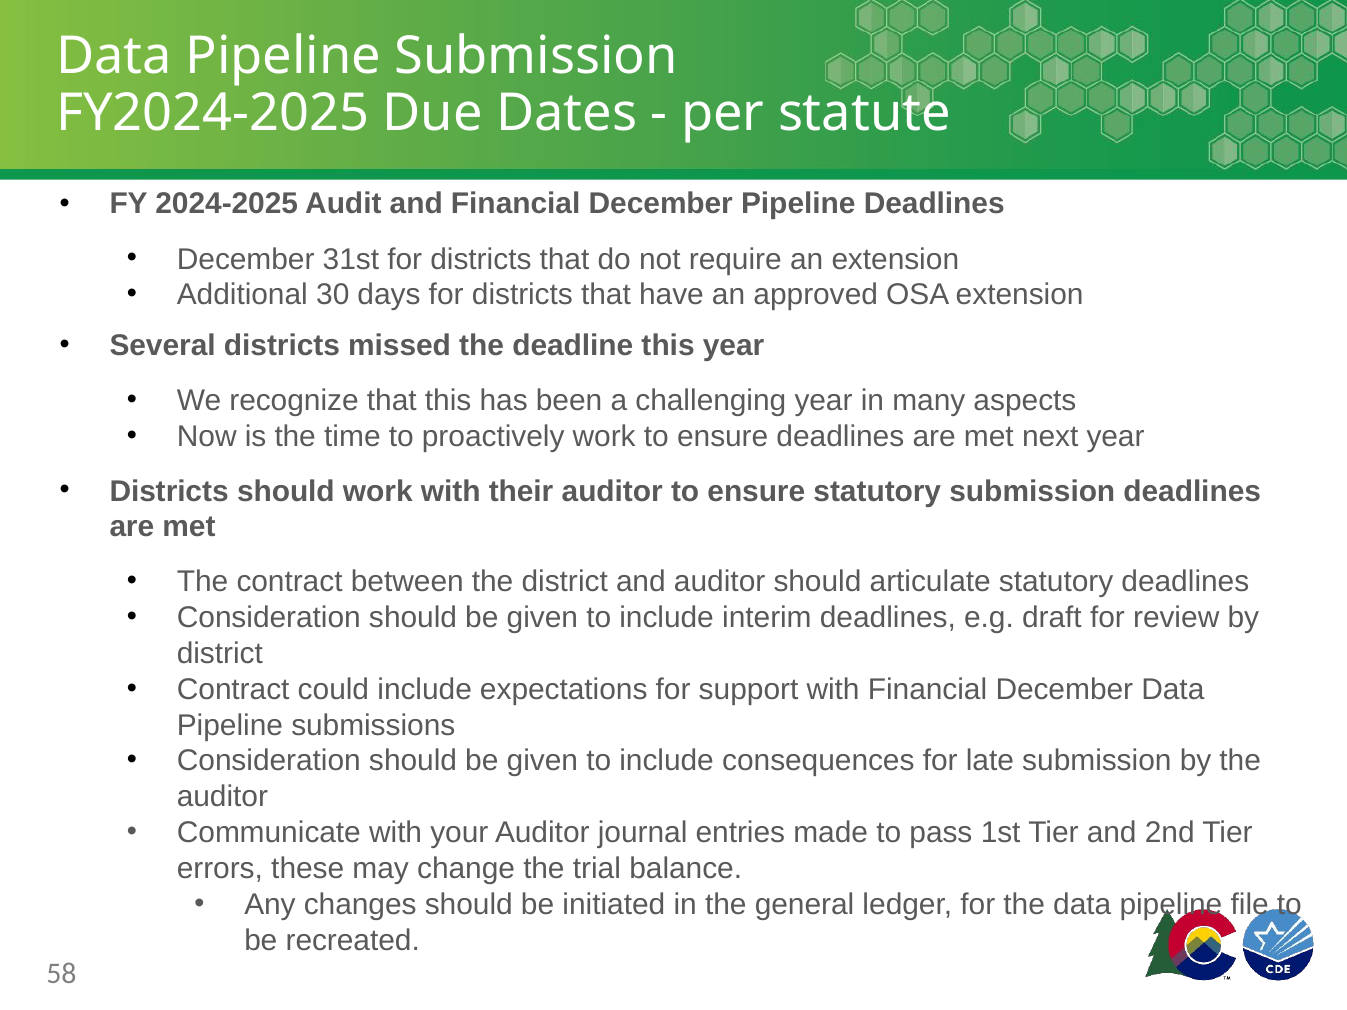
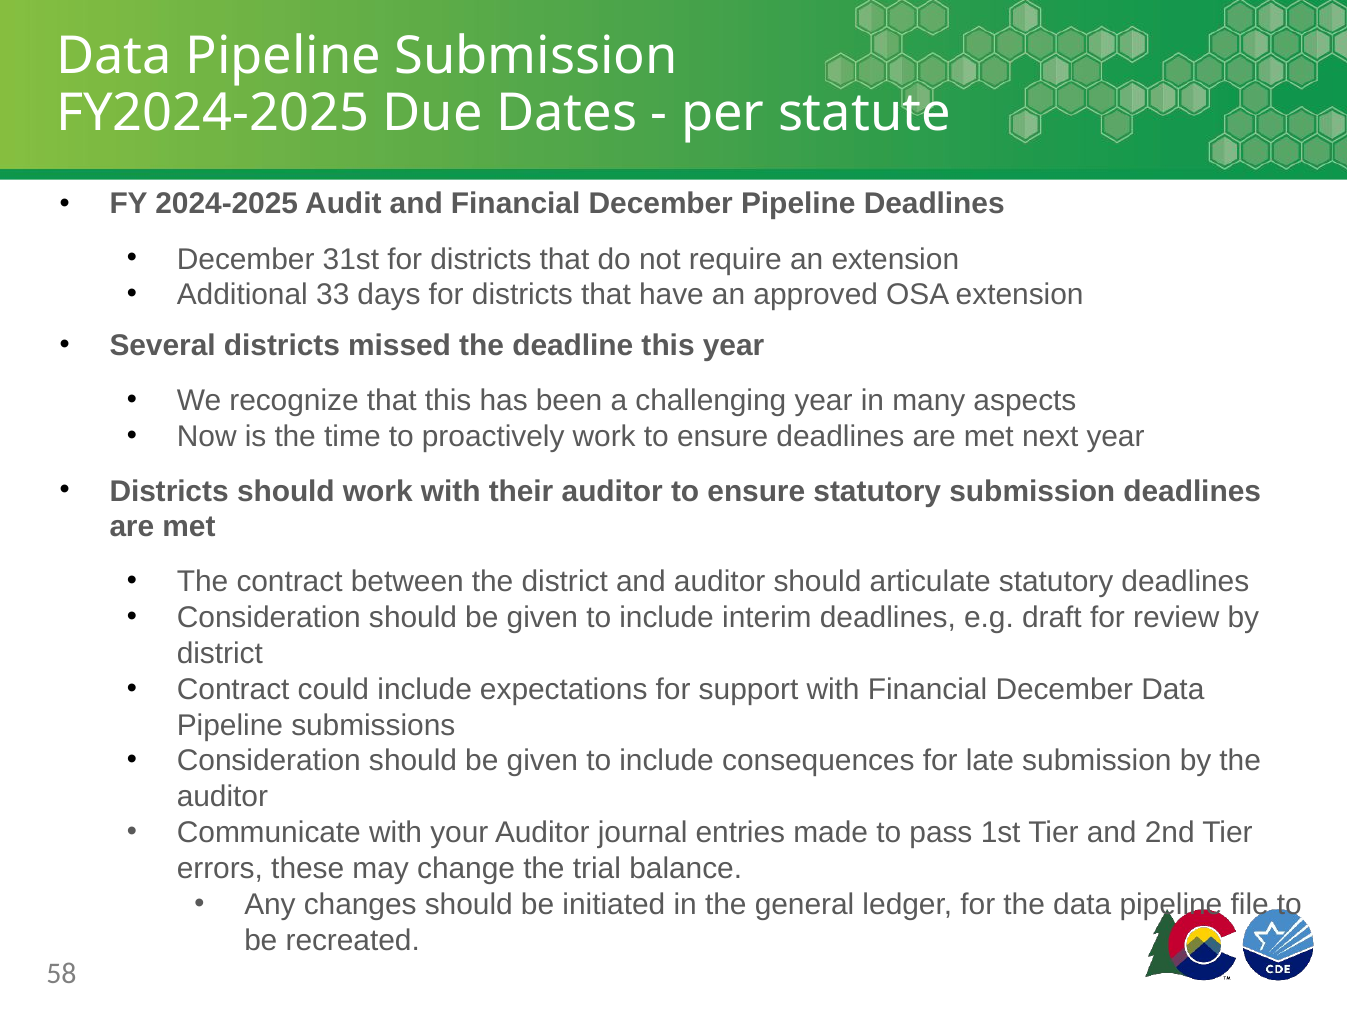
30: 30 -> 33
